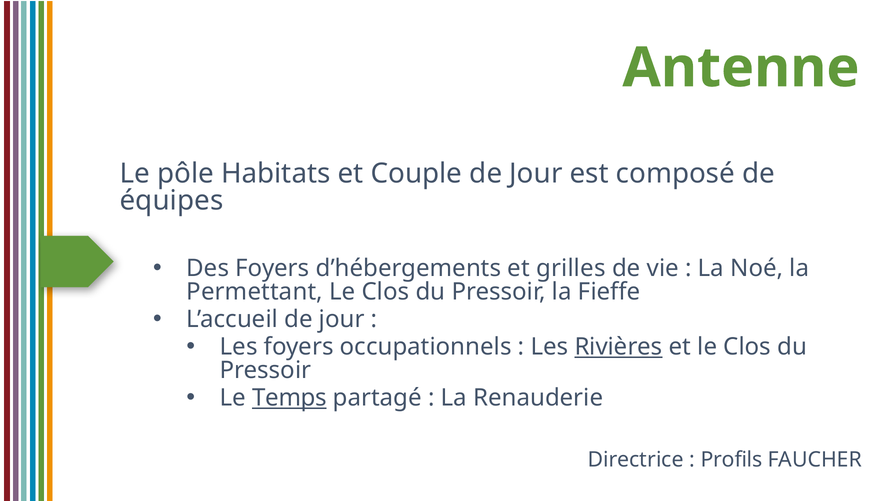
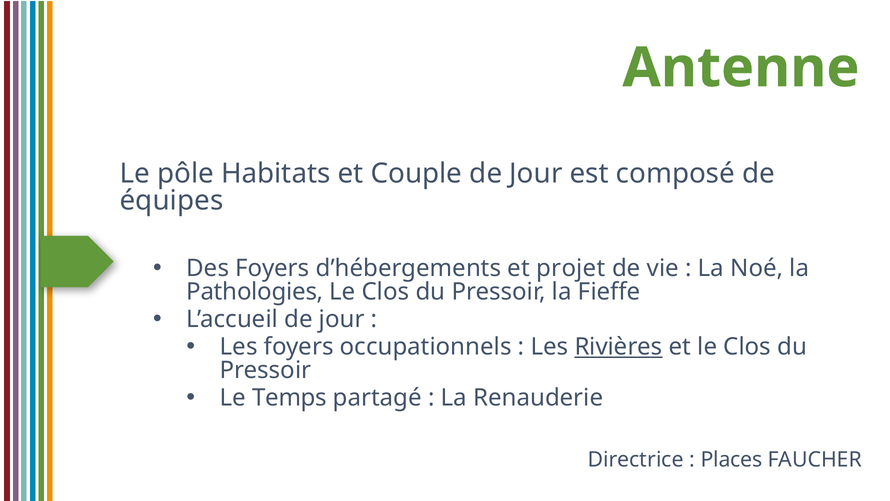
grilles: grilles -> projet
Permettant: Permettant -> Pathologies
Temps underline: present -> none
Profils: Profils -> Places
